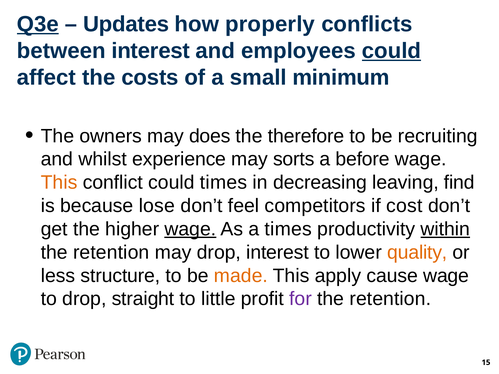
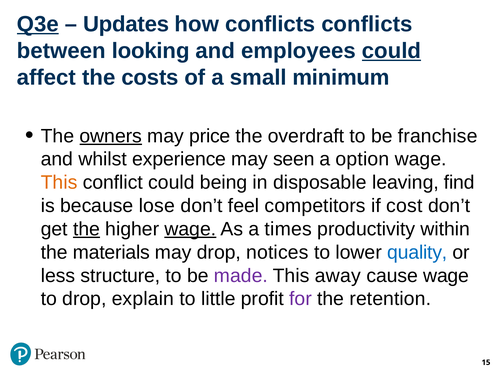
how properly: properly -> conflicts
between interest: interest -> looking
owners underline: none -> present
does: does -> price
therefore: therefore -> overdraft
recruiting: recruiting -> franchise
sorts: sorts -> seen
before: before -> option
could times: times -> being
decreasing: decreasing -> disposable
the at (87, 229) underline: none -> present
within underline: present -> none
retention at (111, 253): retention -> materials
drop interest: interest -> notices
quality colour: orange -> blue
made colour: orange -> purple
apply: apply -> away
straight: straight -> explain
